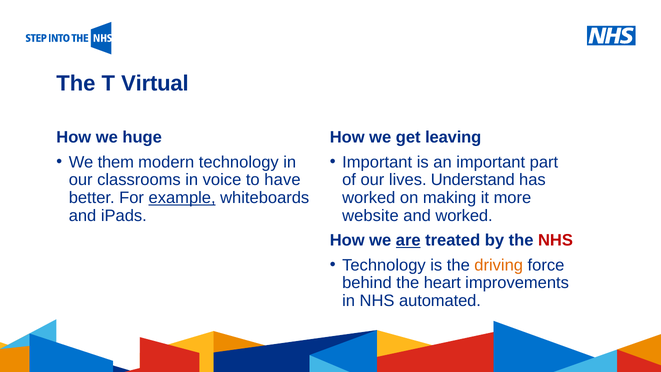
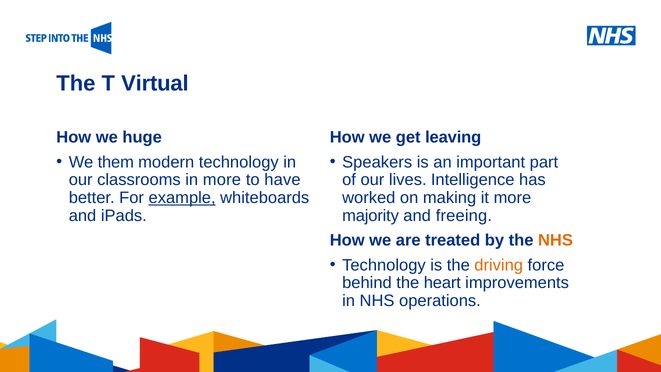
Important at (377, 162): Important -> Speakers
in voice: voice -> more
Understand: Understand -> Intelligence
website: website -> majority
and worked: worked -> freeing
are underline: present -> none
NHS at (555, 240) colour: red -> orange
automated: automated -> operations
